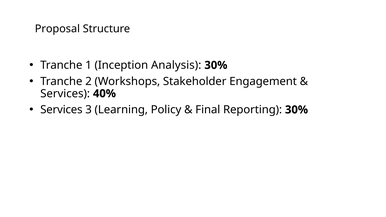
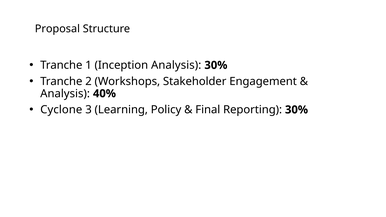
Services at (65, 94): Services -> Analysis
Services at (61, 110): Services -> Cyclone
